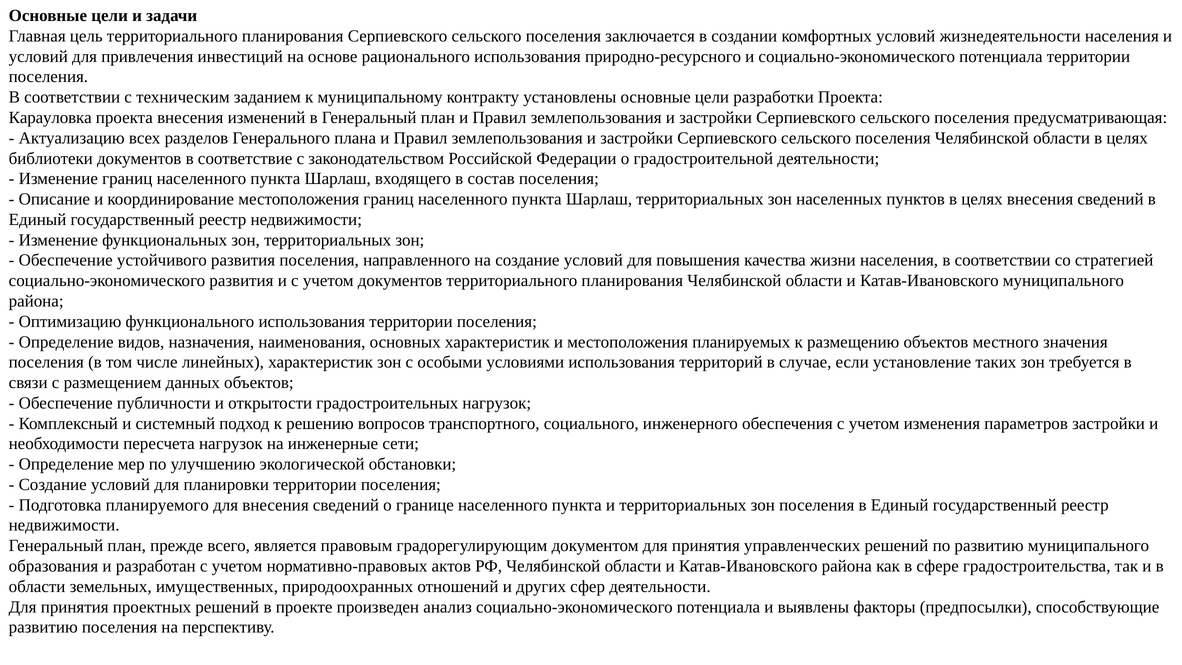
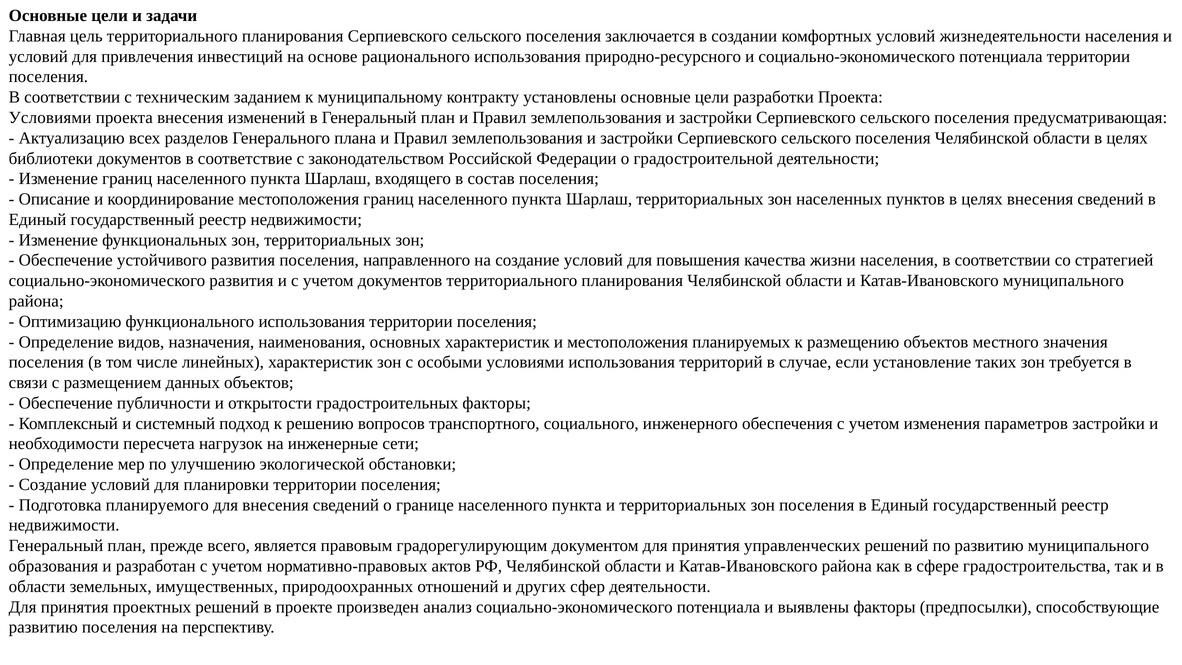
Карауловка at (50, 118): Карауловка -> Условиями
градостроительных нагрузок: нагрузок -> факторы
